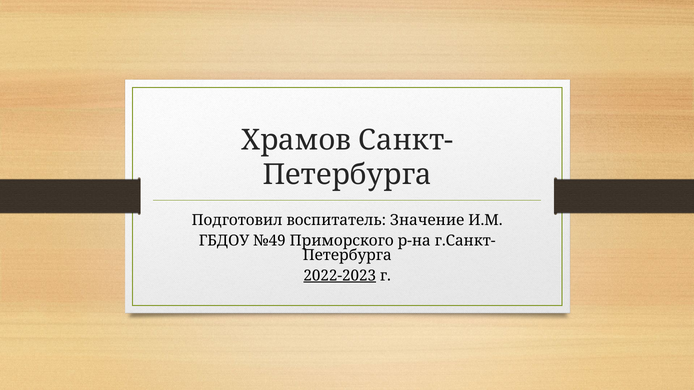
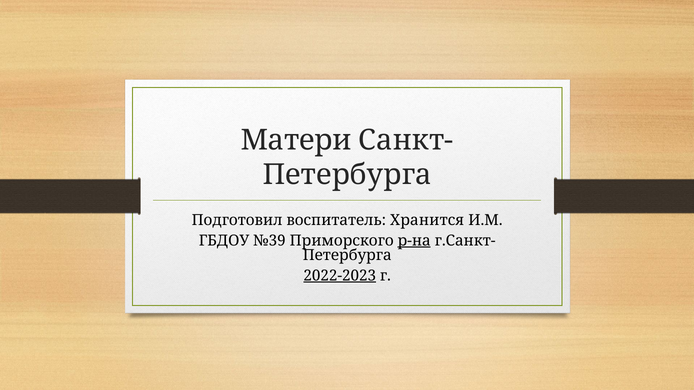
Храмов: Храмов -> Матери
Значение: Значение -> Хранится
№49: №49 -> №39
р-на underline: none -> present
